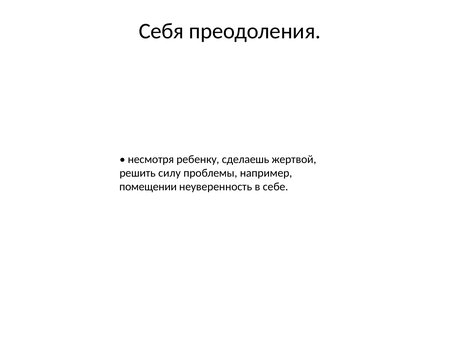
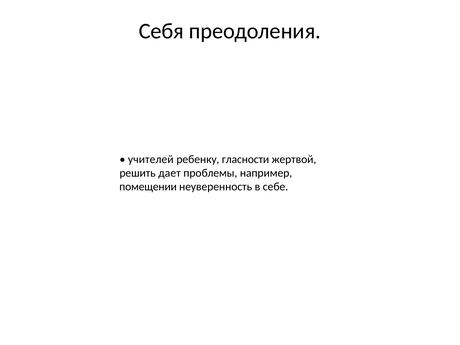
несмотря: несмотря -> учителей
сделаешь: сделаешь -> гласности
силу: силу -> дает
